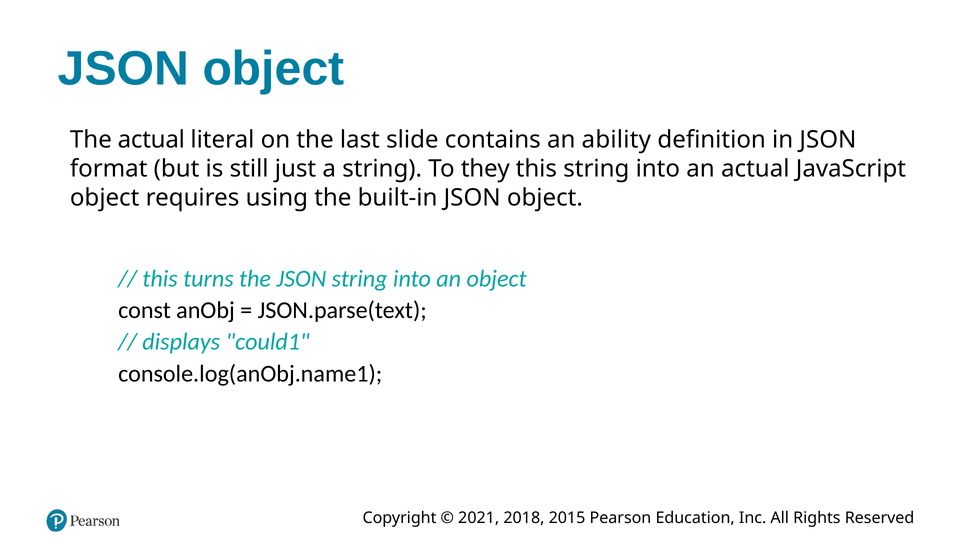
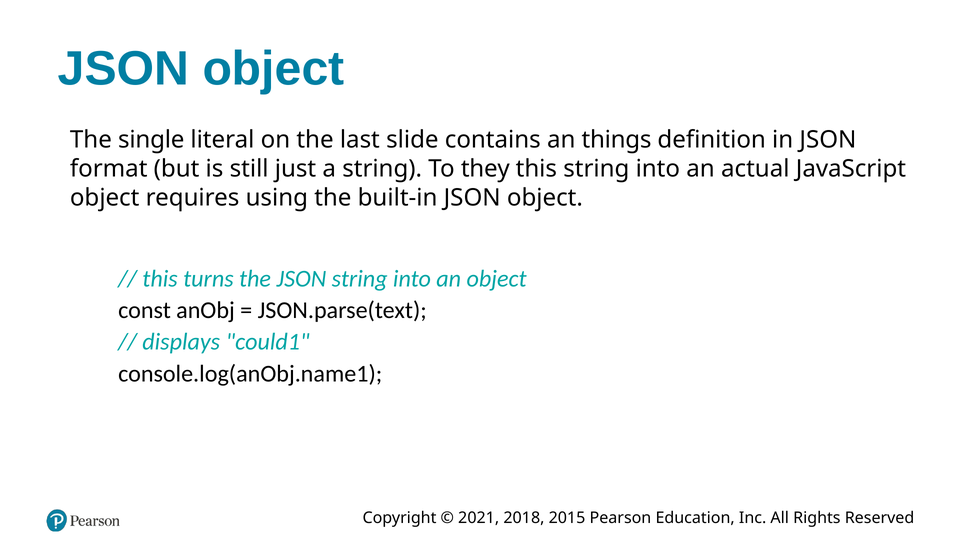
The actual: actual -> single
ability: ability -> things
